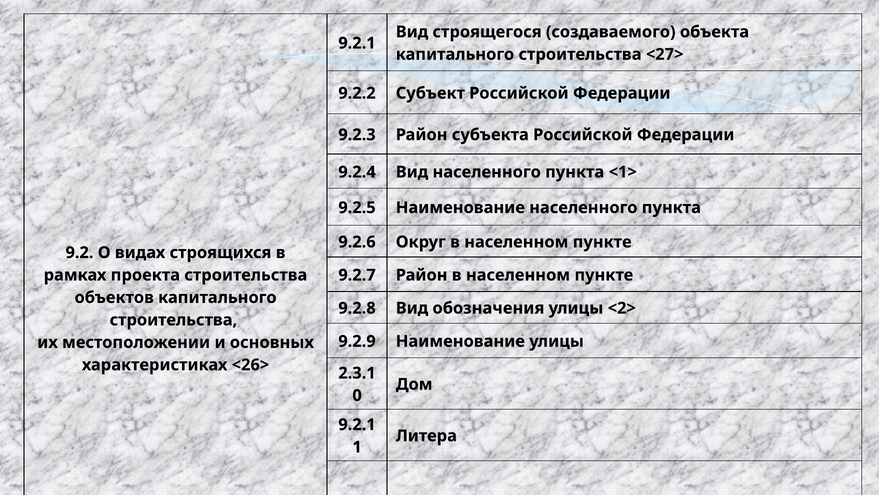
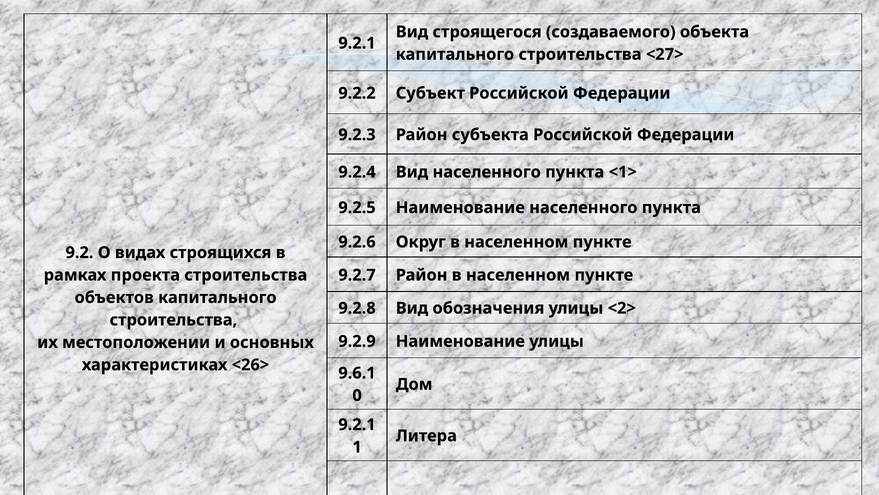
2.3.1: 2.3.1 -> 9.6.1
